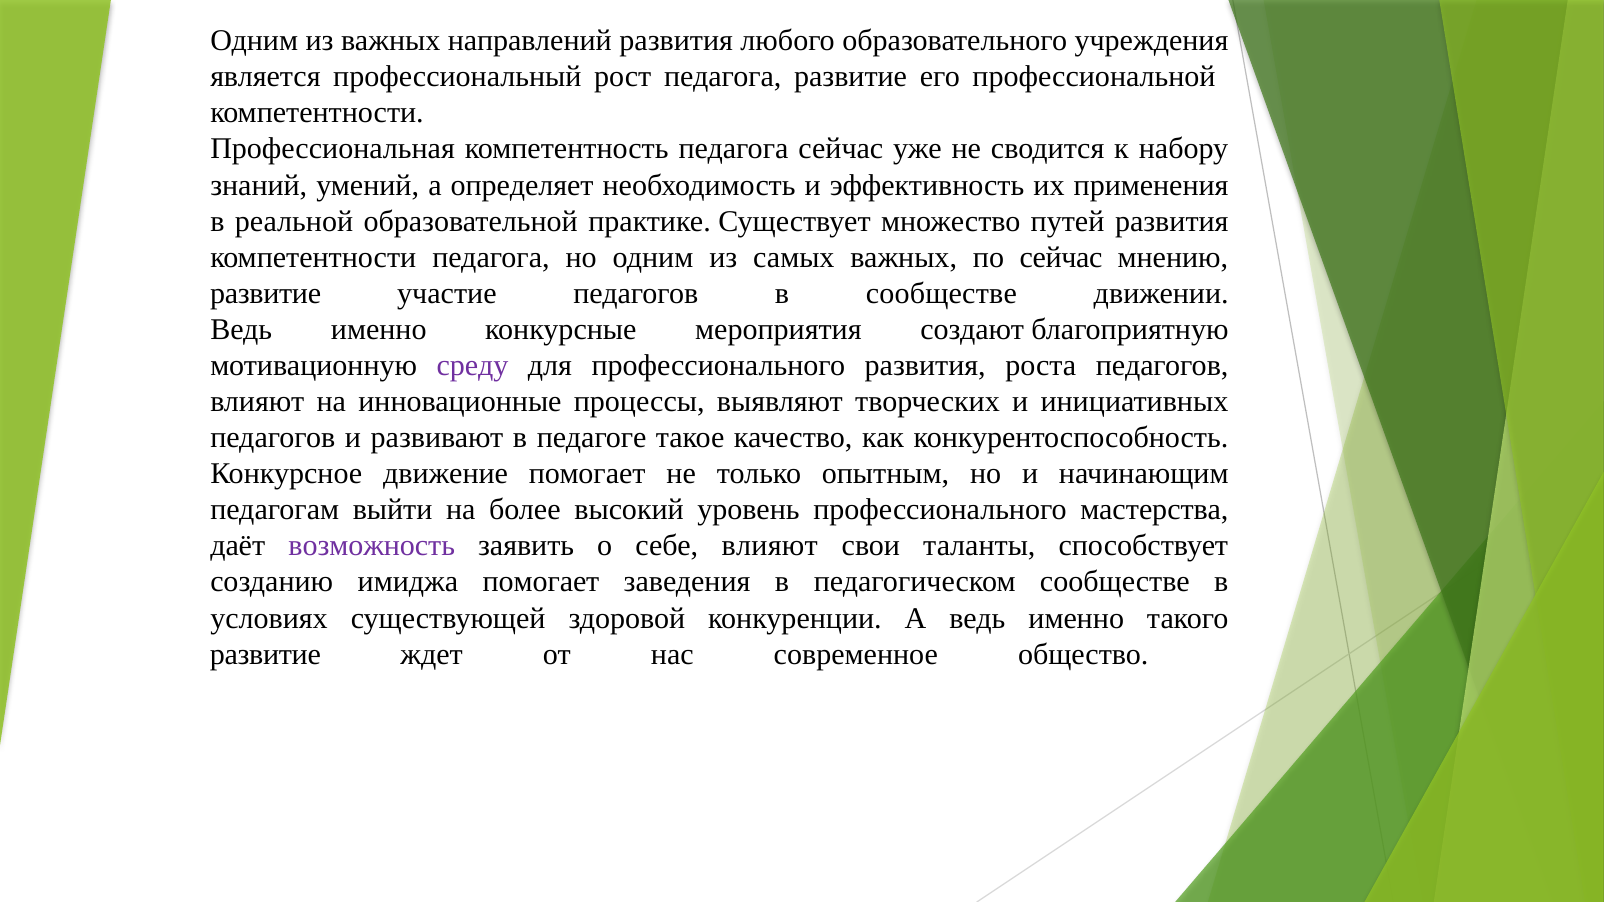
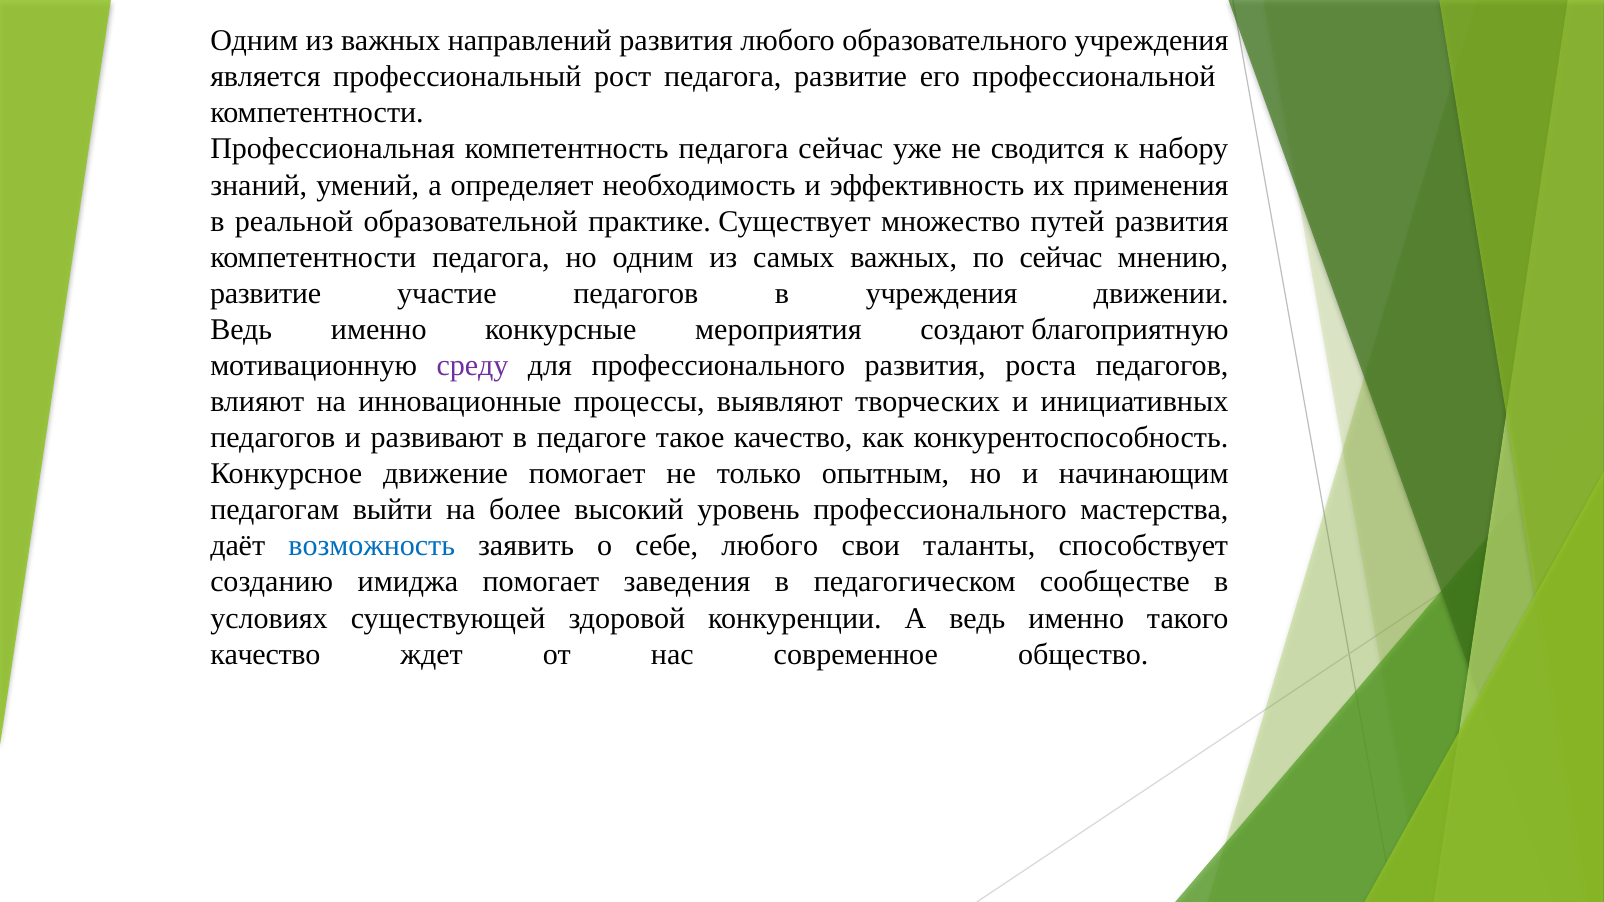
в сообществе: сообществе -> учреждения
возможность colour: purple -> blue
себе влияют: влияют -> любого
развитие at (265, 654): развитие -> качество
